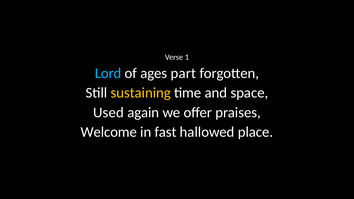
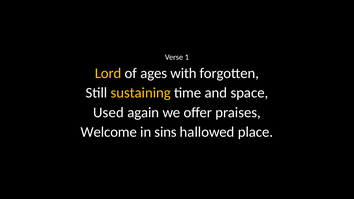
Lord colour: light blue -> yellow
part: part -> with
fast: fast -> sins
